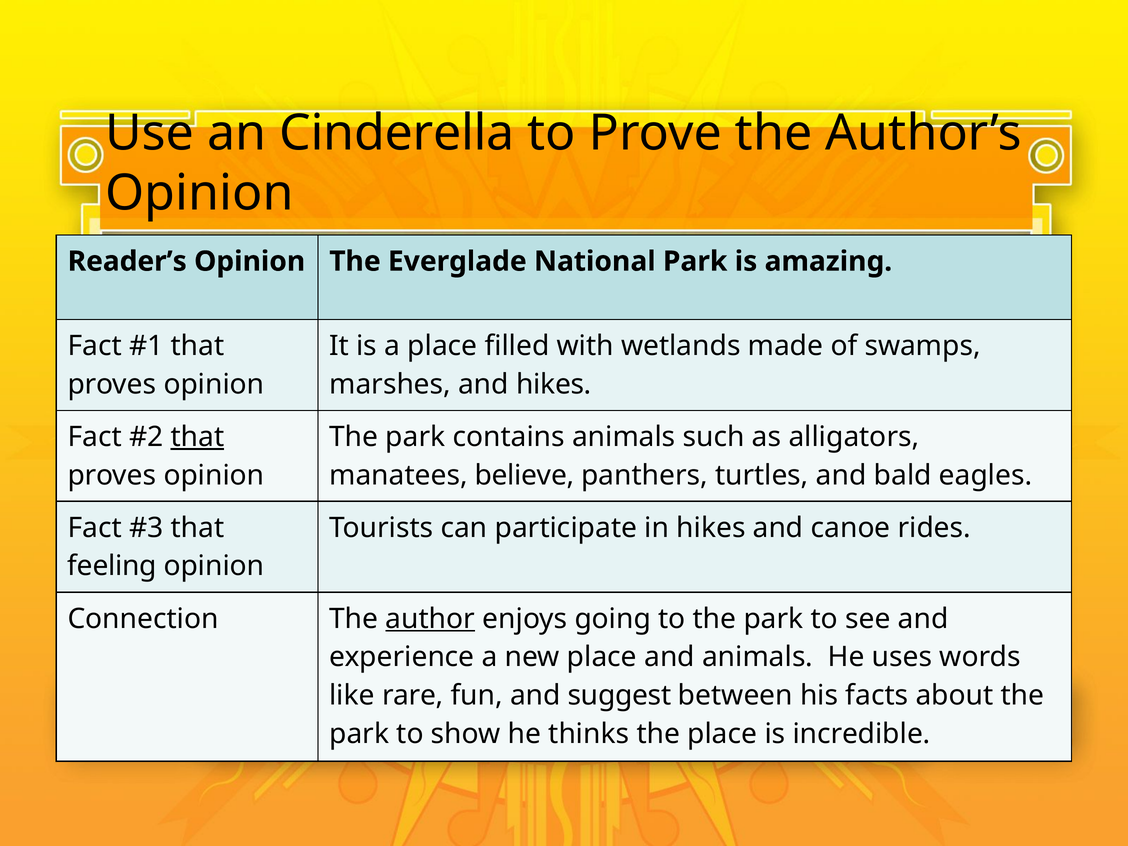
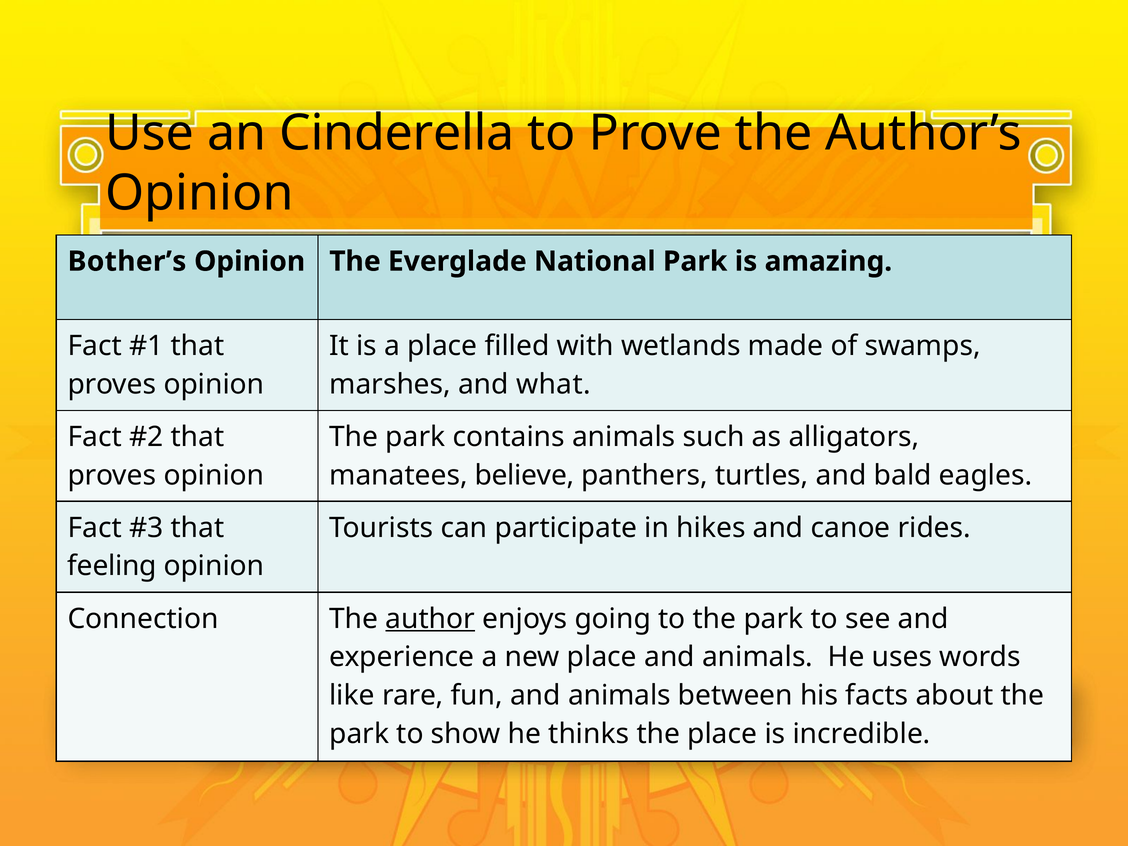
Reader’s: Reader’s -> Bother’s
and hikes: hikes -> what
that at (197, 437) underline: present -> none
fun and suggest: suggest -> animals
